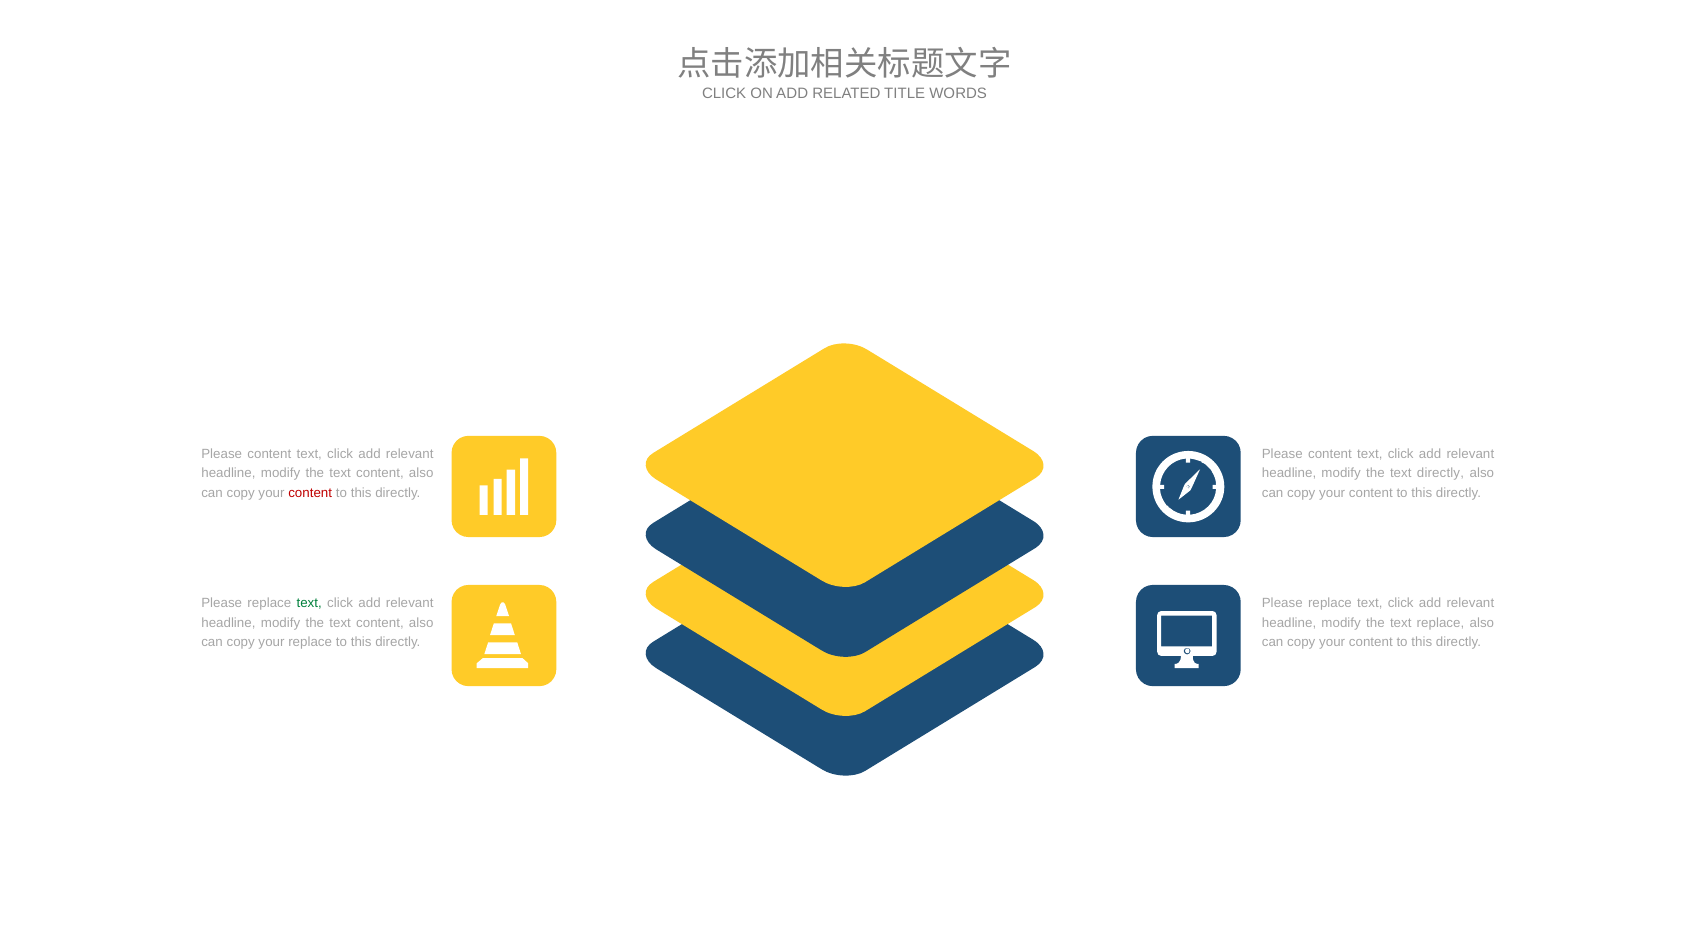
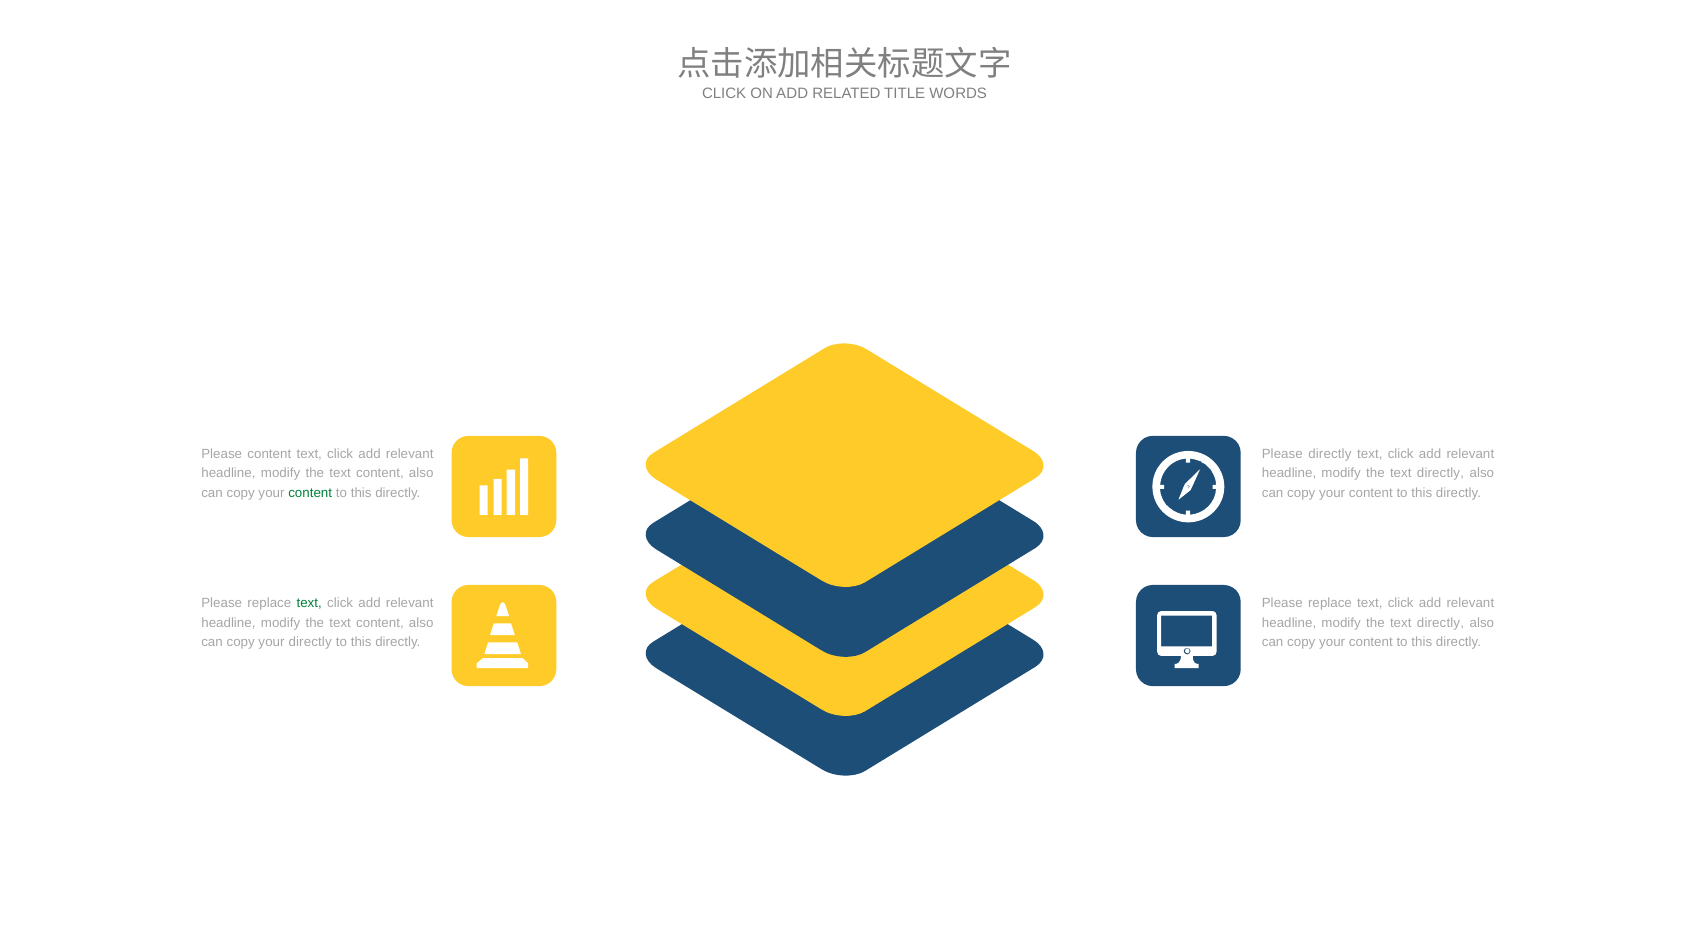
content at (1330, 454): content -> directly
content at (310, 493) colour: red -> green
replace at (1441, 623): replace -> directly
your replace: replace -> directly
